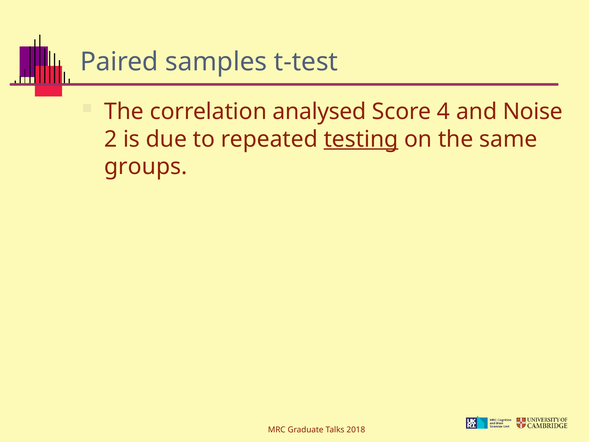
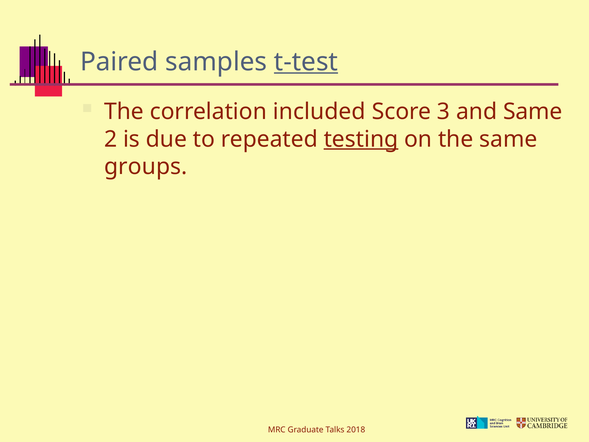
t-test underline: none -> present
analysed: analysed -> included
4: 4 -> 3
and Noise: Noise -> Same
